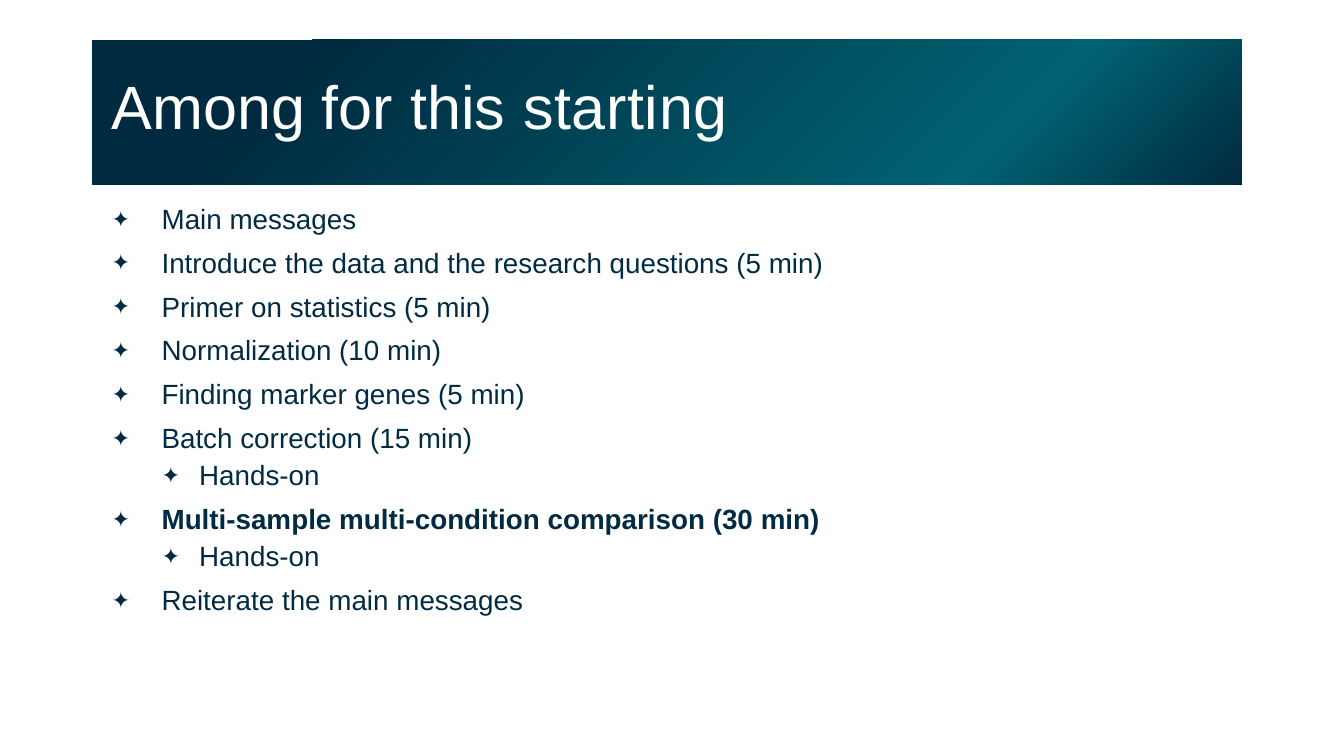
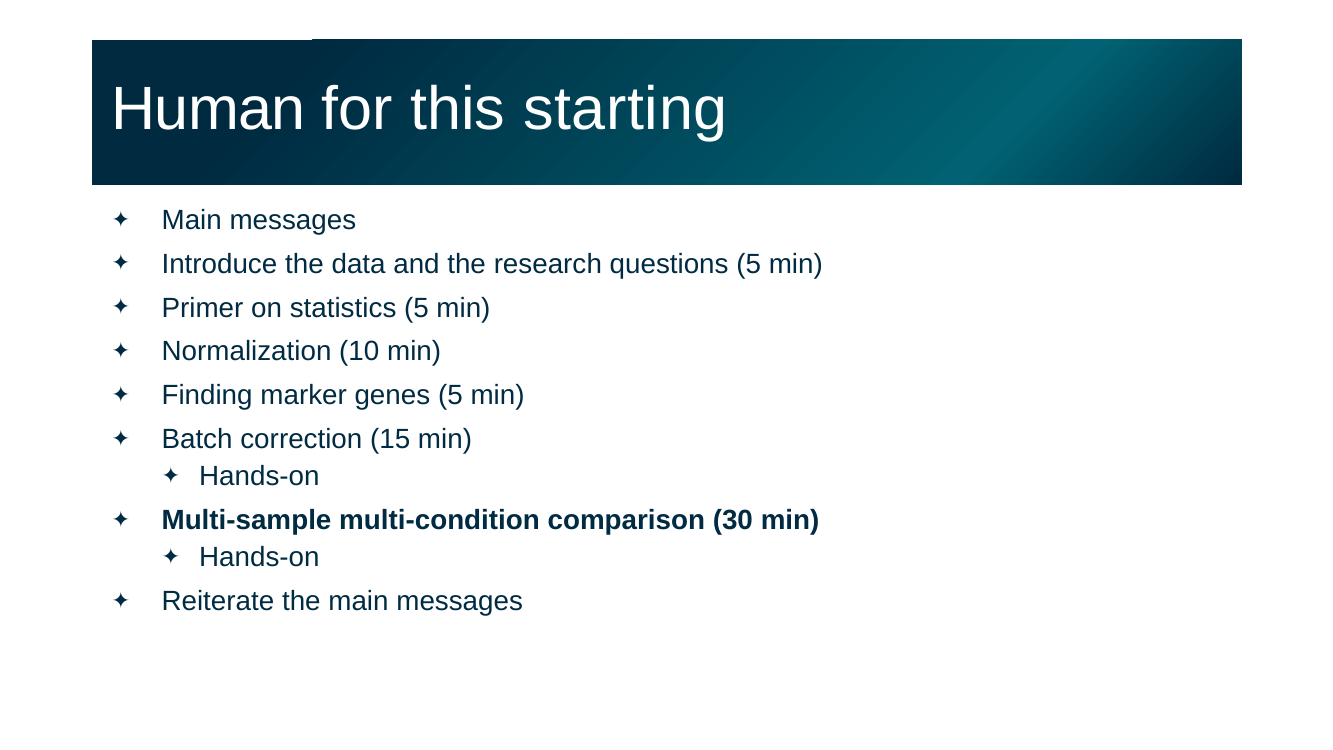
Among: Among -> Human
